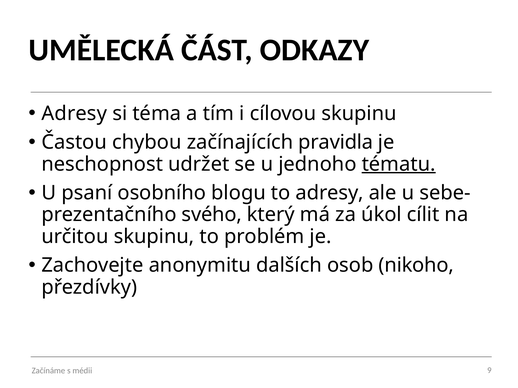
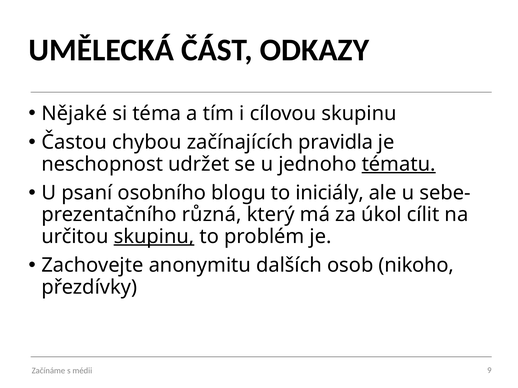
Adresy at (74, 114): Adresy -> Nějaké
to adresy: adresy -> iniciály
svého: svého -> různá
skupinu at (154, 237) underline: none -> present
